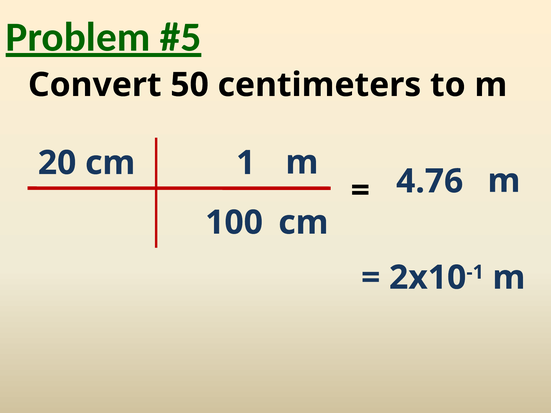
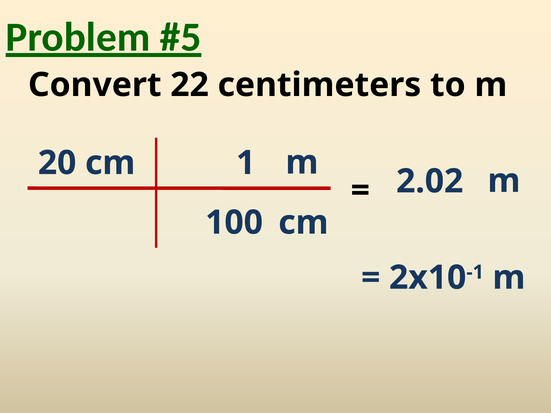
50: 50 -> 22
4.76: 4.76 -> 2.02
